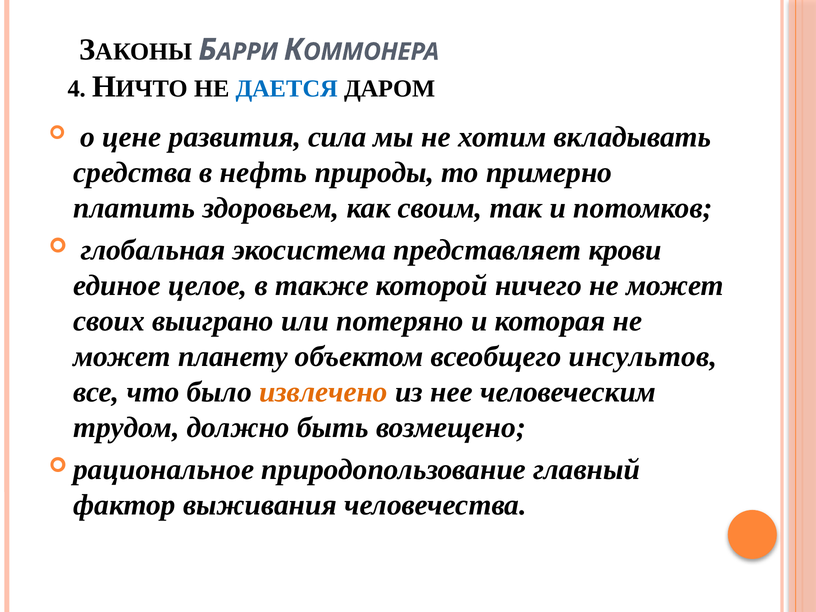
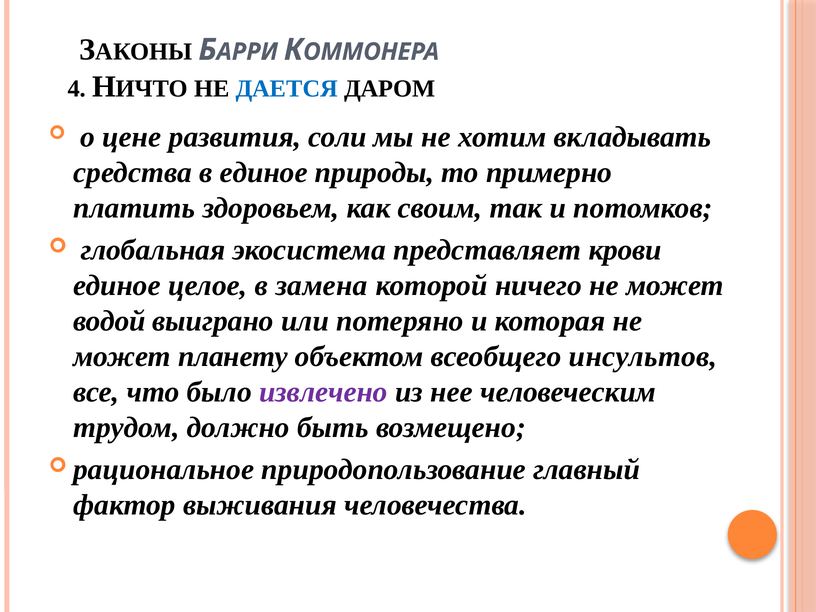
сила: сила -> соли
в нефть: нефть -> единое
также: также -> замена
своих: своих -> водой
извлечено colour: orange -> purple
